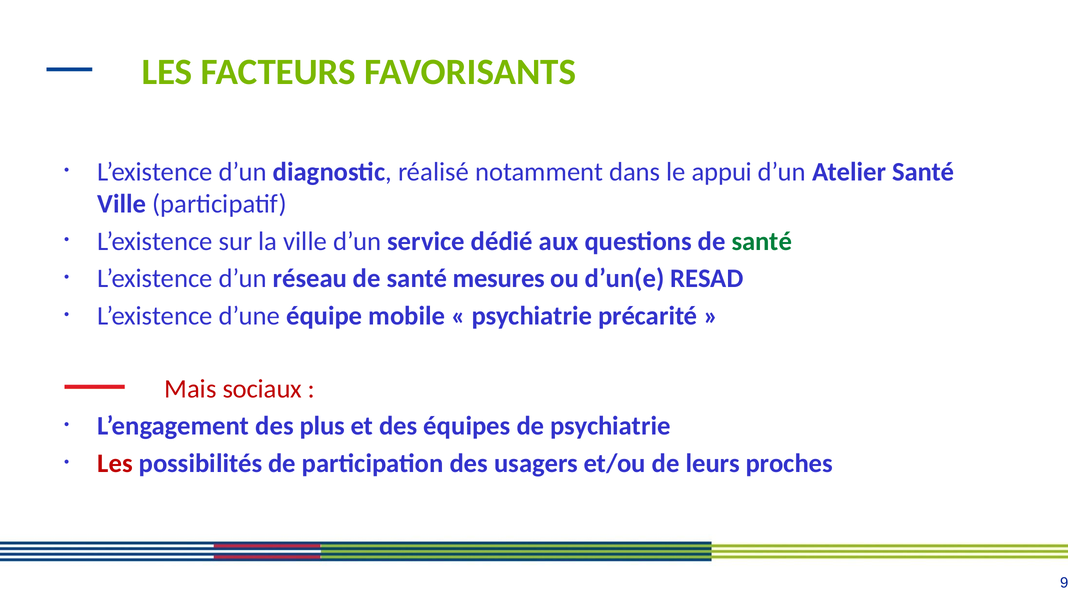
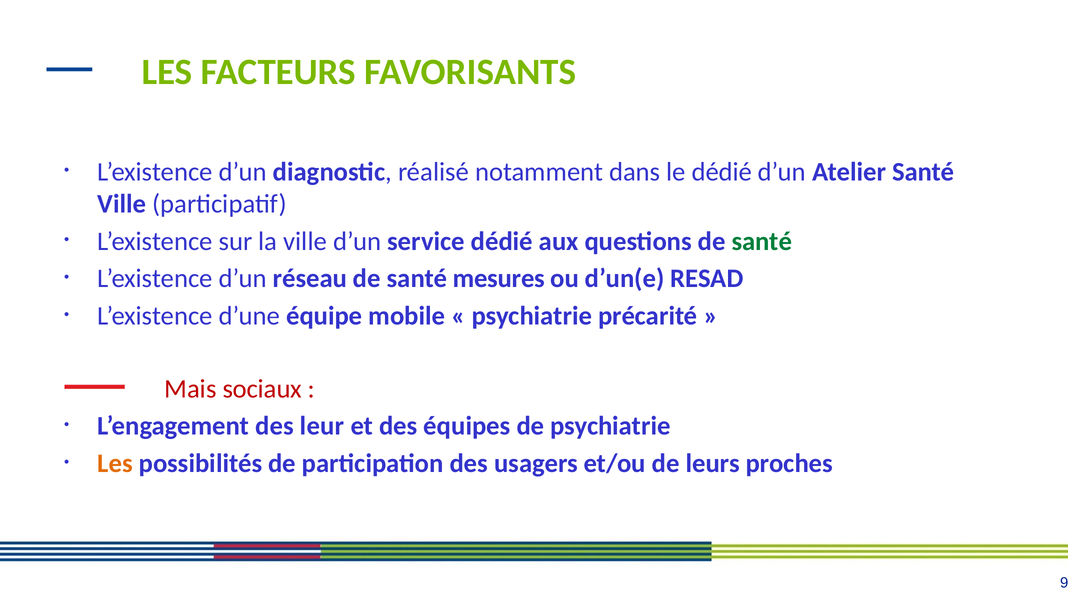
le appui: appui -> dédié
plus: plus -> leur
Les at (115, 463) colour: red -> orange
